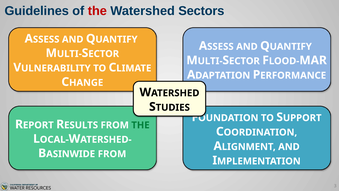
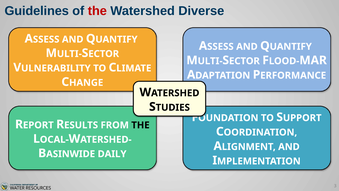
Sectors: Sectors -> Diverse
THE at (140, 125) colour: green -> black
FROM at (112, 154): FROM -> DAILY
